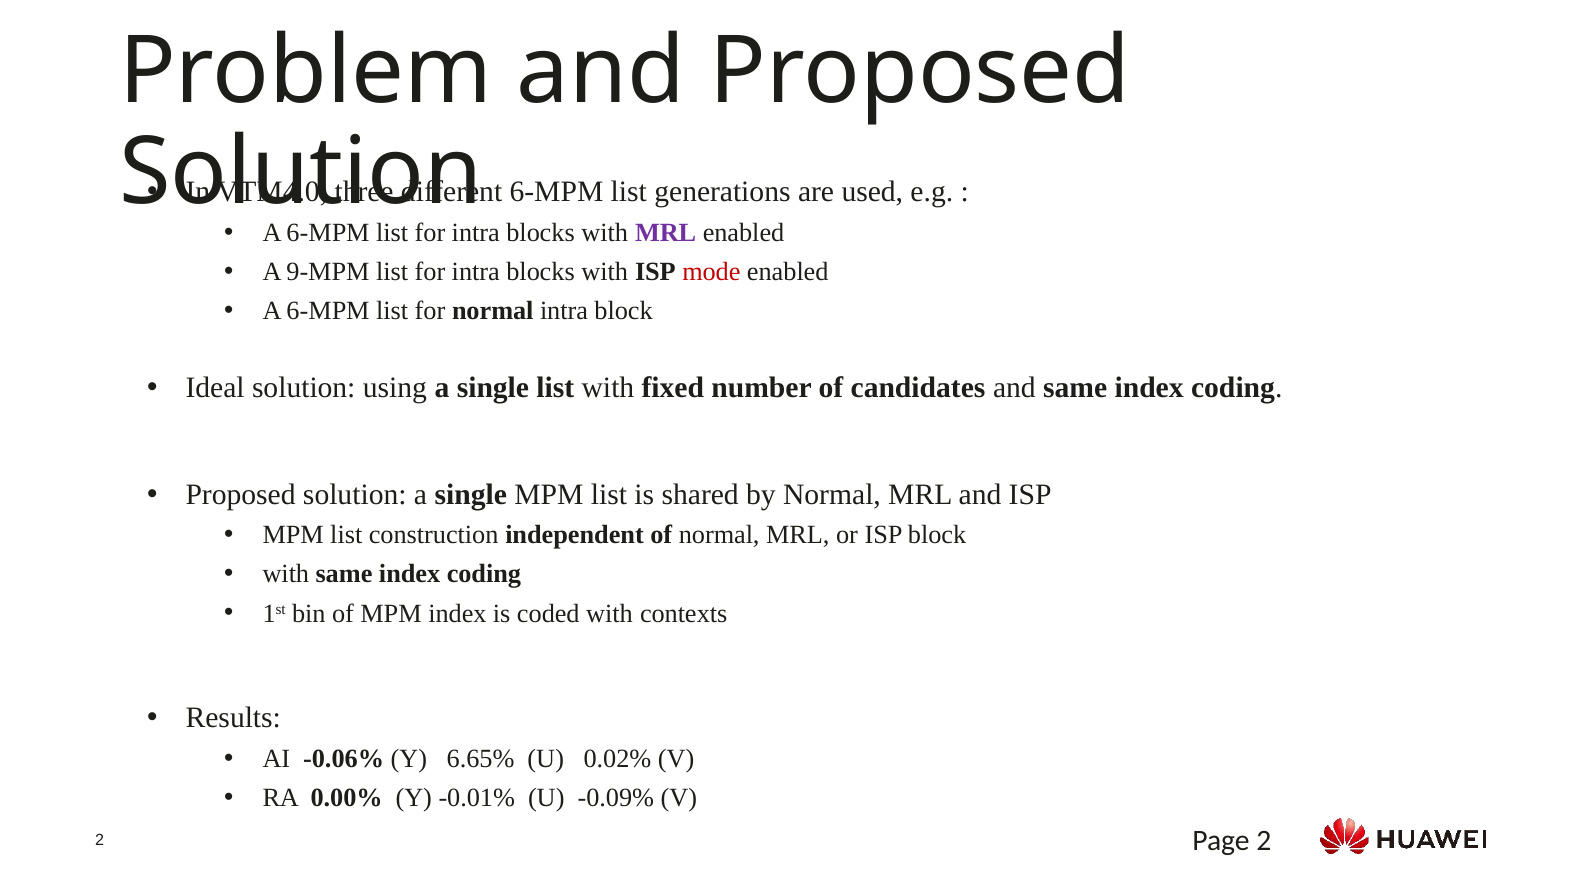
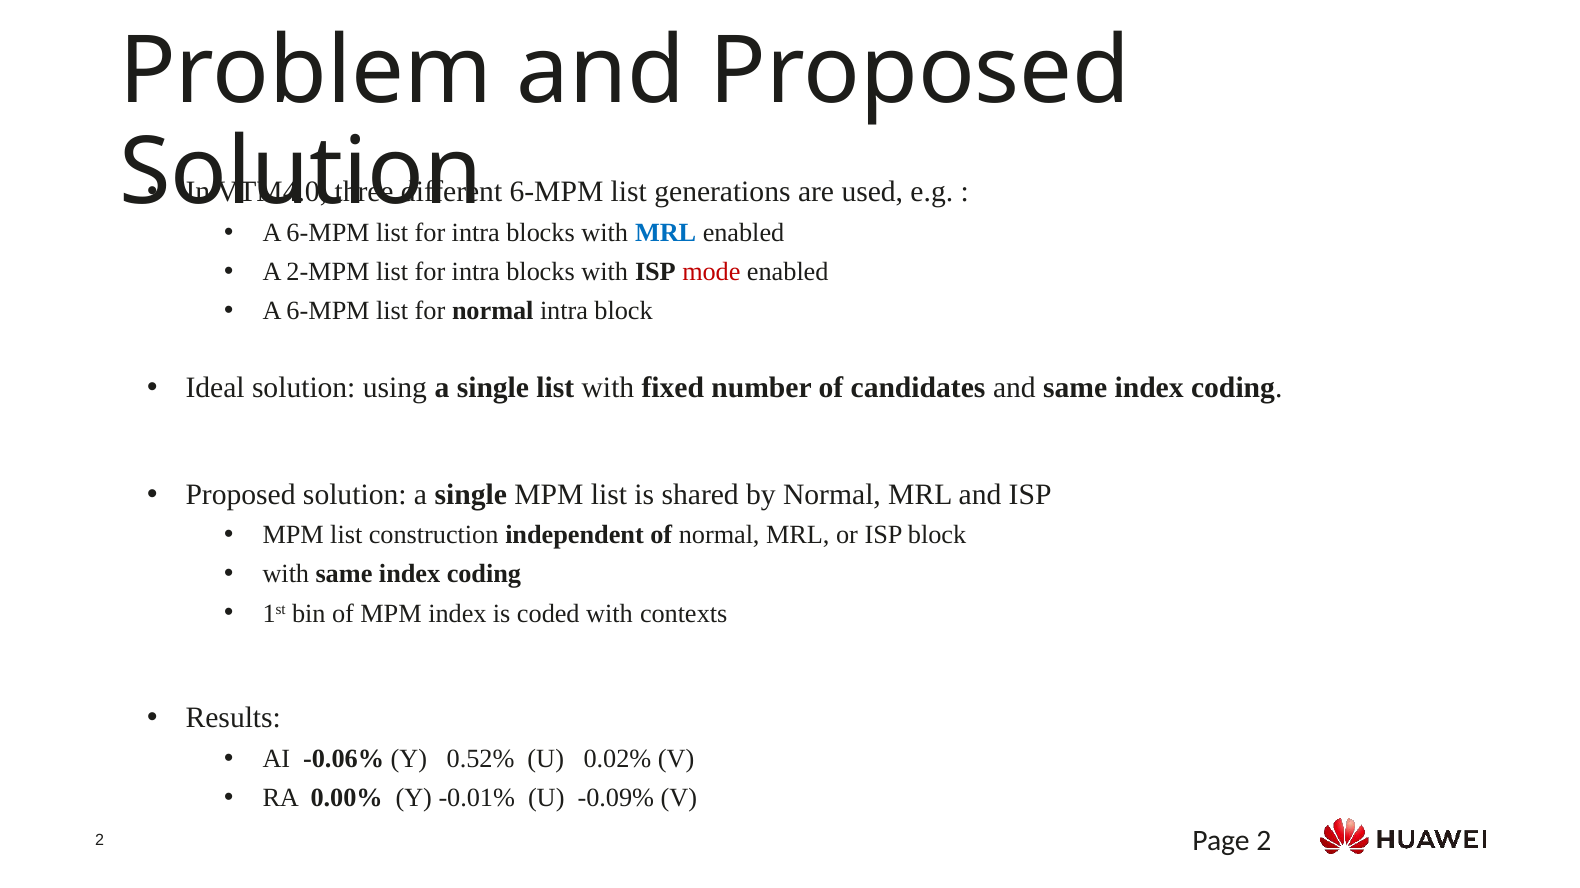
MRL at (666, 233) colour: purple -> blue
9-MPM: 9-MPM -> 2-MPM
6.65%: 6.65% -> 0.52%
